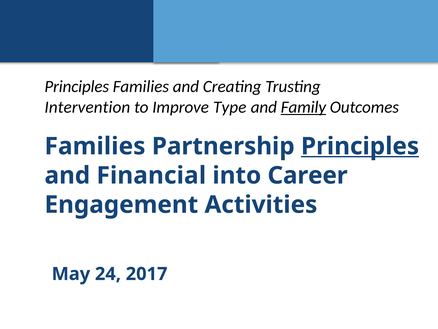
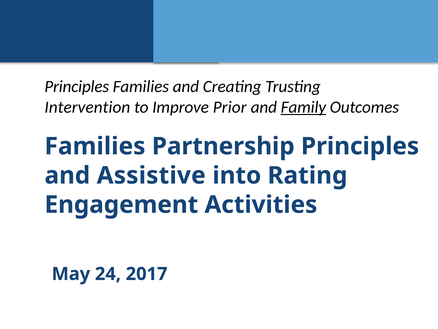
Type: Type -> Prior
Principles at (360, 146) underline: present -> none
Financial: Financial -> Assistive
Career: Career -> Rating
